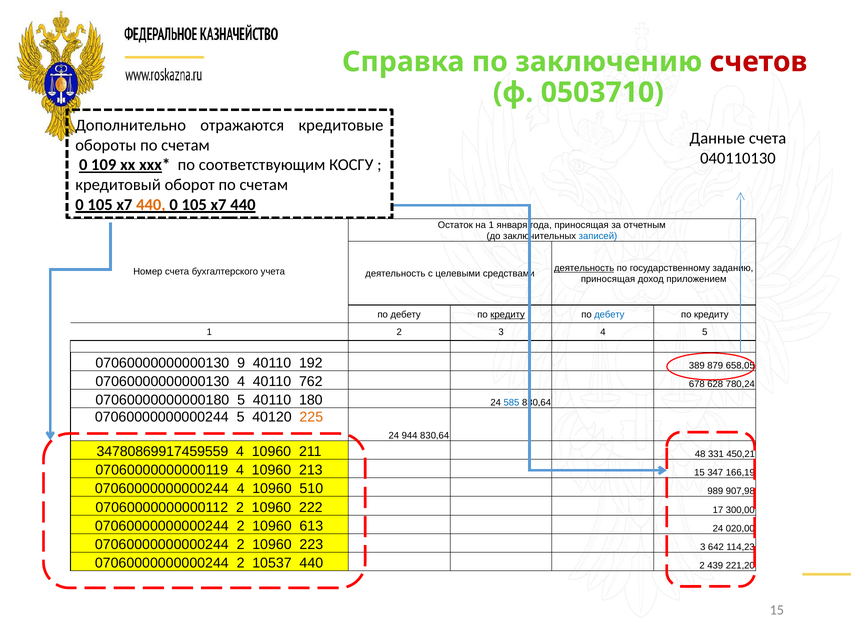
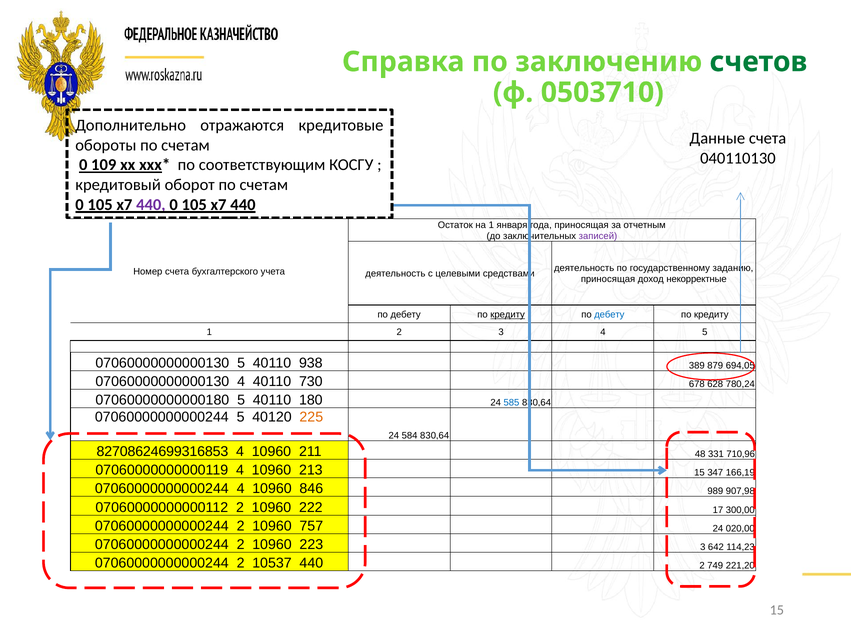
счетов colour: red -> green
440 at (151, 205) colour: orange -> purple
записей colour: blue -> purple
деятельность at (584, 268) underline: present -> none
приложением: приложением -> некорректные
07060000000000130 9: 9 -> 5
192: 192 -> 938
658,05: 658,05 -> 694,05
762: 762 -> 730
944: 944 -> 584
34780869917459559: 34780869917459559 -> 82708624699316853
450,21: 450,21 -> 710,96
510: 510 -> 846
613: 613 -> 757
439: 439 -> 749
